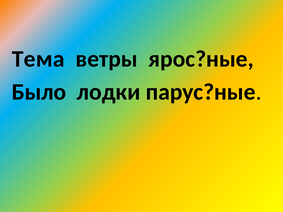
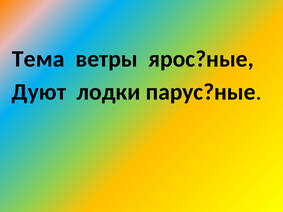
Было: Было -> Дуют
